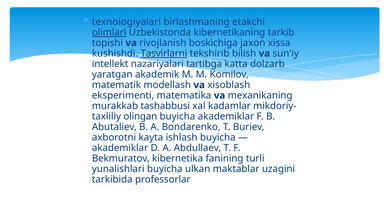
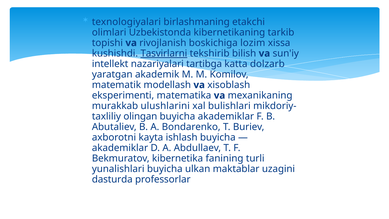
olimlari underline: present -> none
jaxon: jaxon -> lozim
tashabbusi: tashabbusi -> ulushlarini
kadamlar: kadamlar -> bulishlari
tarkibida: tarkibida -> dasturda
